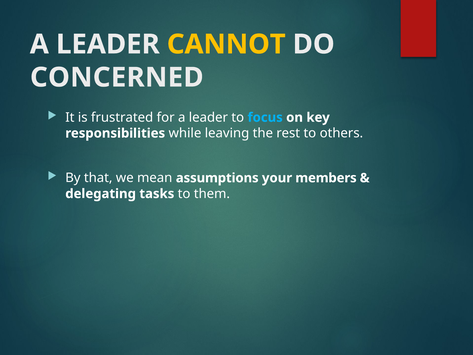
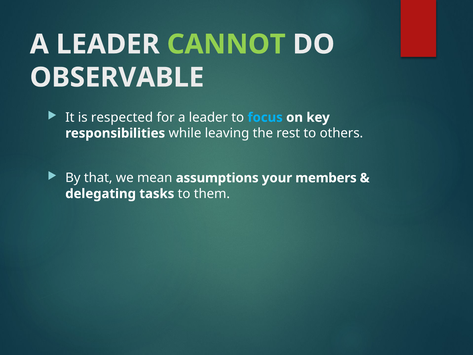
CANNOT colour: yellow -> light green
CONCERNED: CONCERNED -> OBSERVABLE
frustrated: frustrated -> respected
